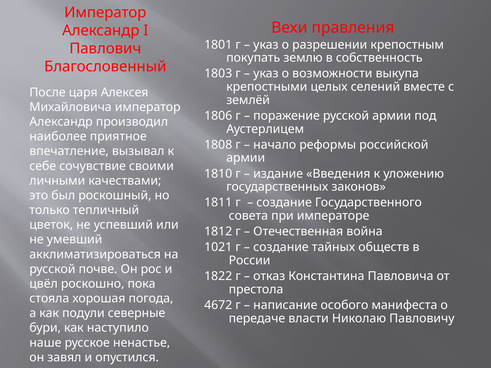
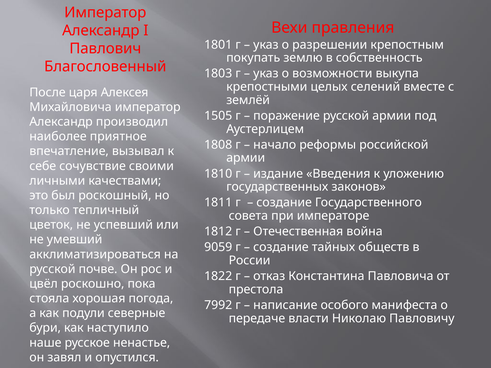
1806: 1806 -> 1505
1021: 1021 -> 9059
4672: 4672 -> 7992
